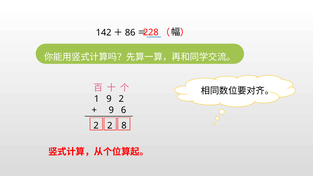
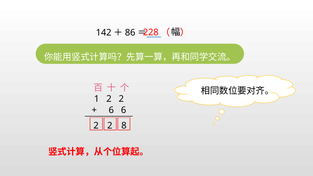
1 9: 9 -> 2
9 at (111, 110): 9 -> 6
